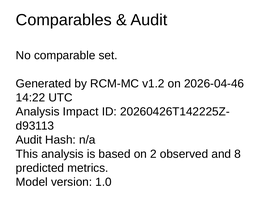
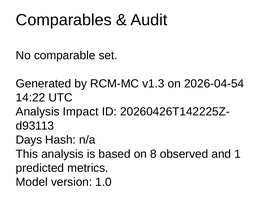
v1.2: v1.2 -> v1.3
2026-04-46: 2026-04-46 -> 2026-04-54
Audit at (29, 140): Audit -> Days
2: 2 -> 8
8: 8 -> 1
